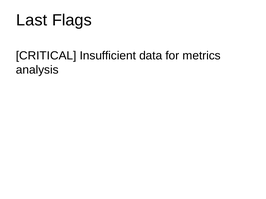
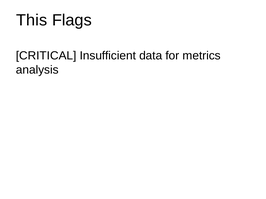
Last: Last -> This
